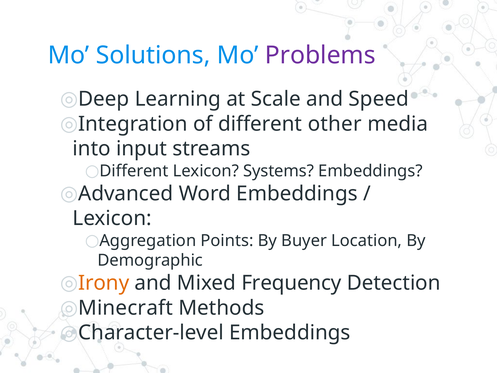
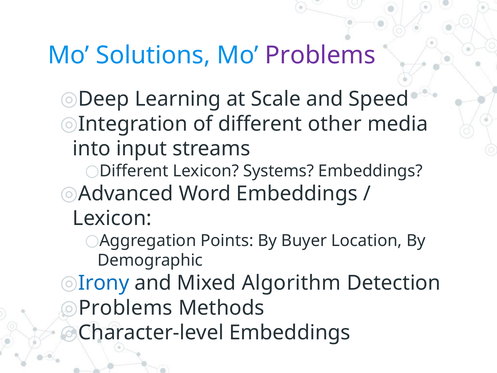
Irony colour: orange -> blue
Frequency: Frequency -> Algorithm
Minecraft at (126, 308): Minecraft -> Problems
